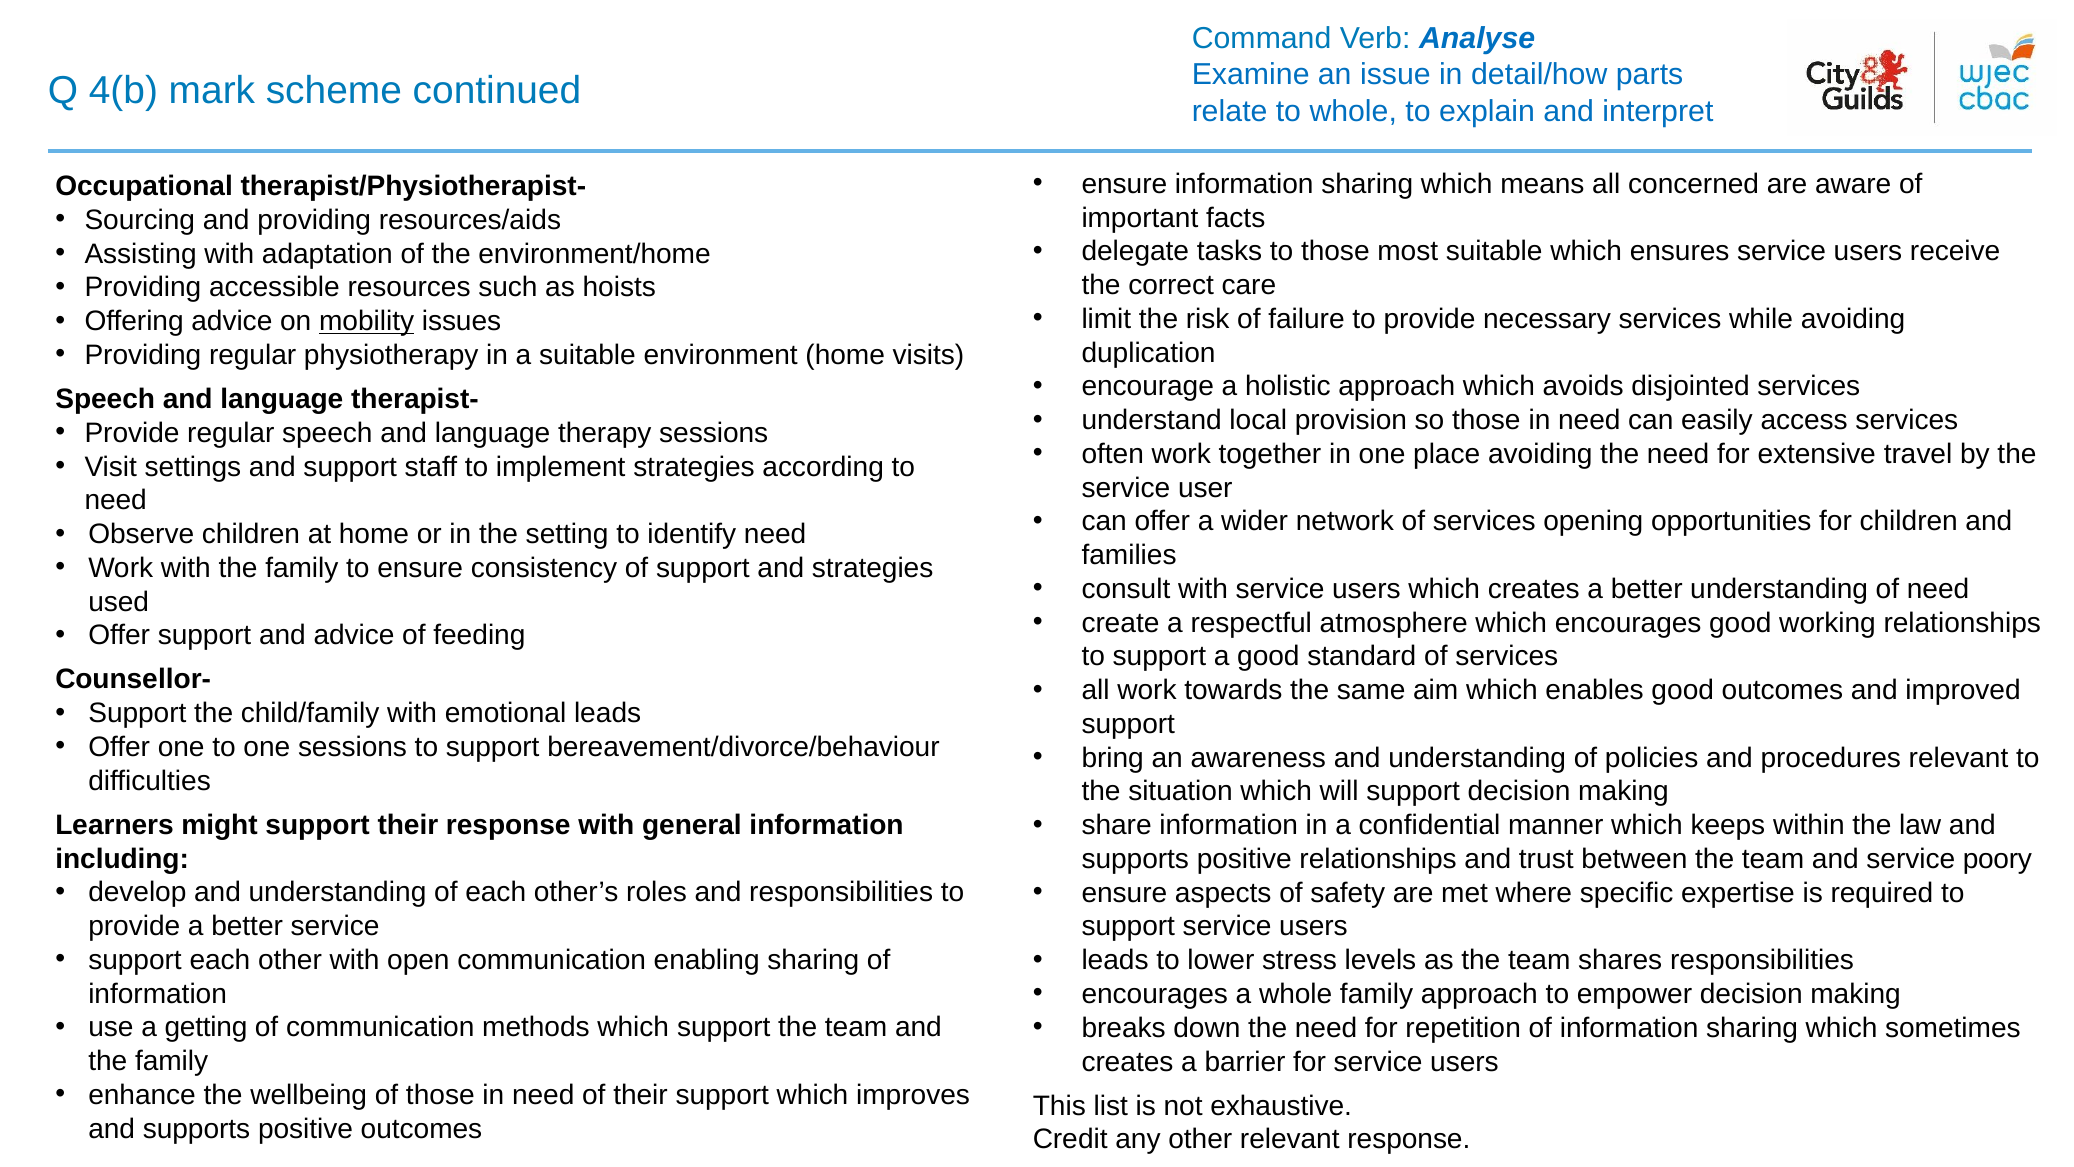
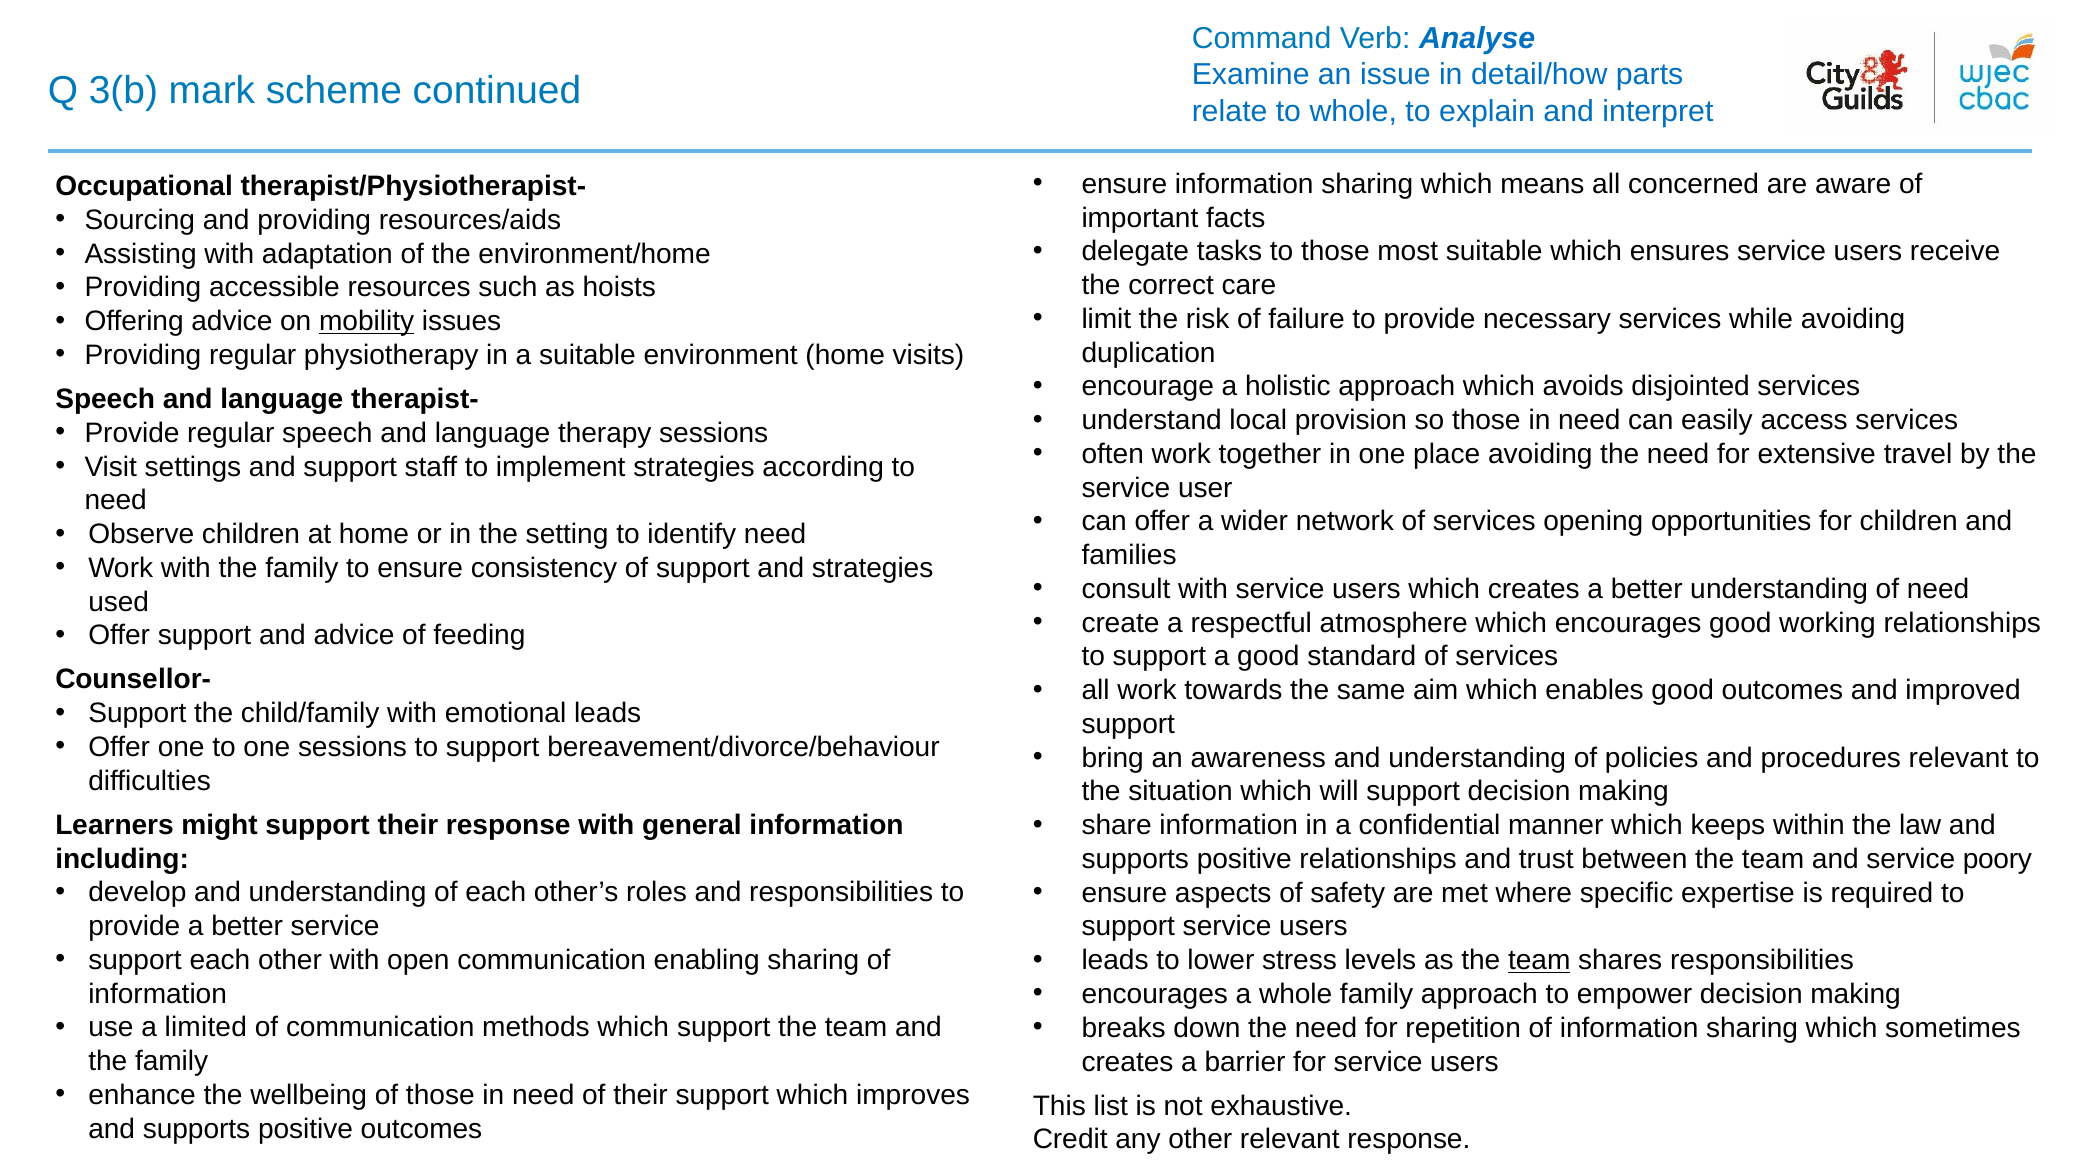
4(b: 4(b -> 3(b
team at (1539, 960) underline: none -> present
getting: getting -> limited
